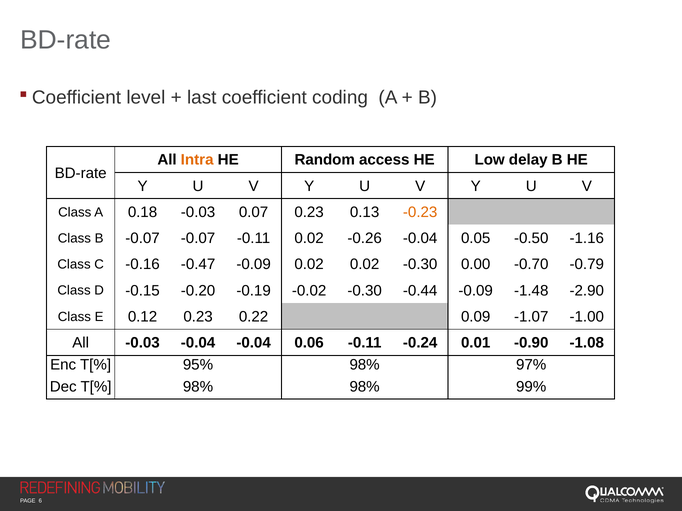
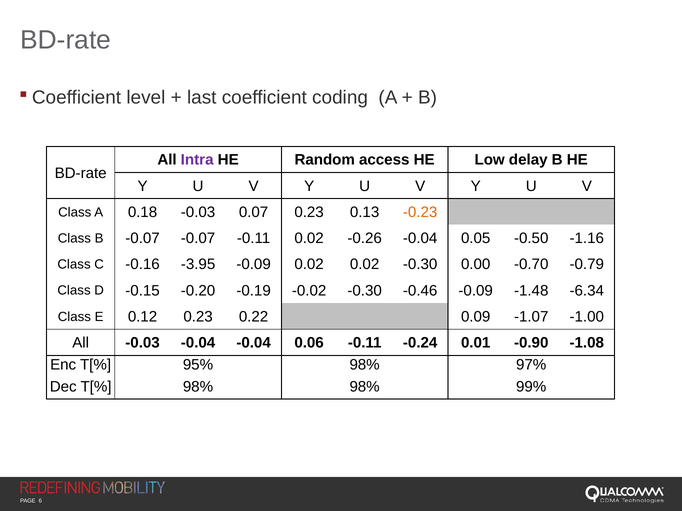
Intra colour: orange -> purple
-0.47: -0.47 -> -3.95
-0.44: -0.44 -> -0.46
-2.90: -2.90 -> -6.34
